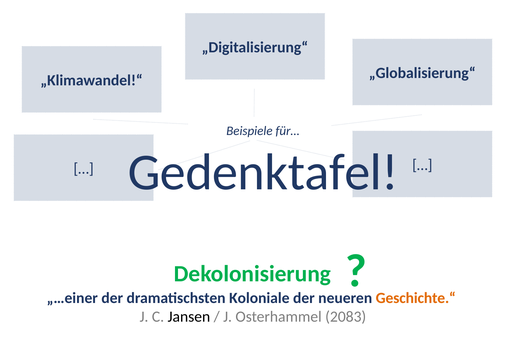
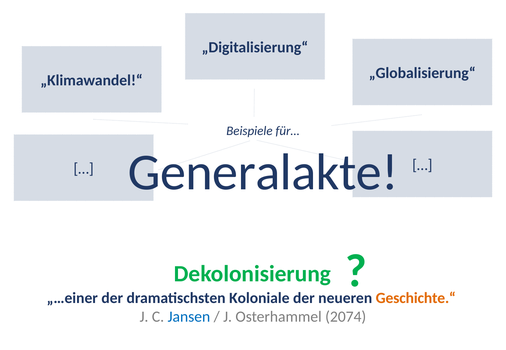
Gedenktafel: Gedenktafel -> Generalakte
Jansen colour: black -> blue
2083: 2083 -> 2074
